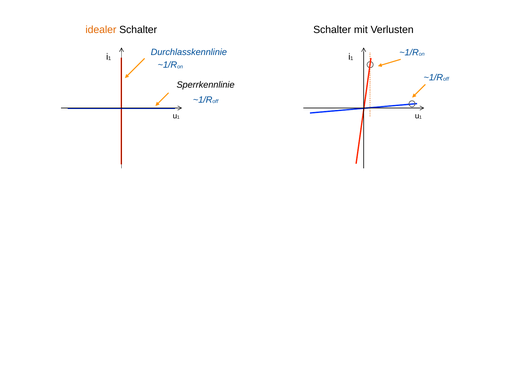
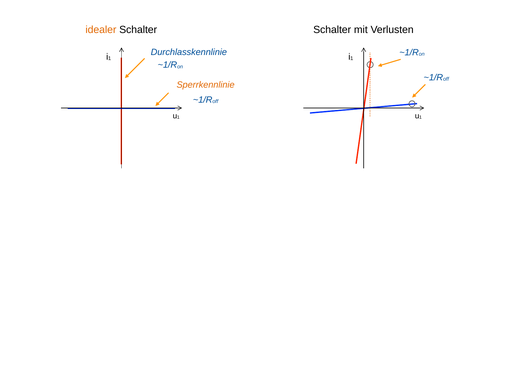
Sperrkennlinie colour: black -> orange
